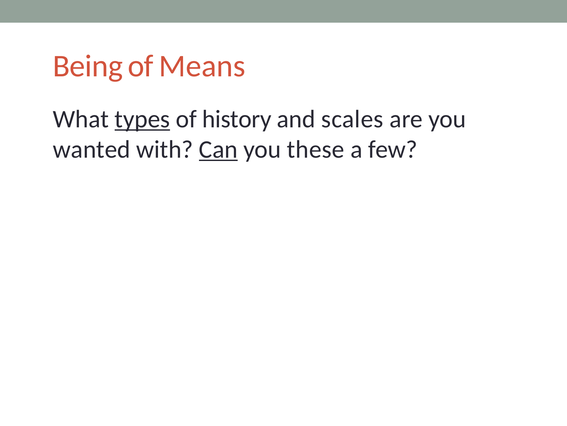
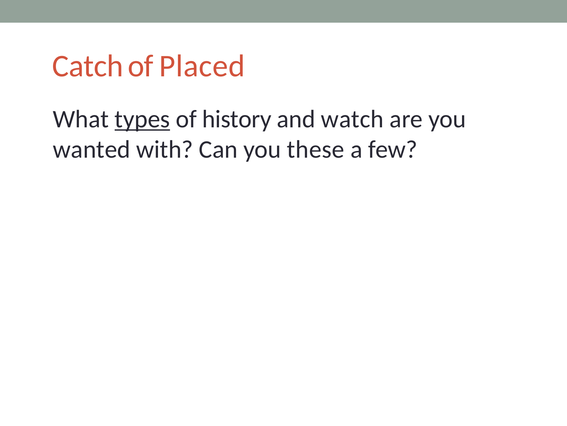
Being: Being -> Catch
Means: Means -> Placed
scales: scales -> watch
Can underline: present -> none
